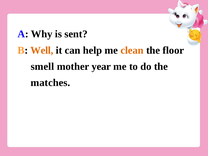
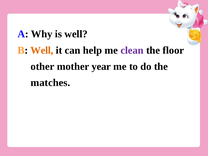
is sent: sent -> well
clean colour: orange -> purple
smell: smell -> other
